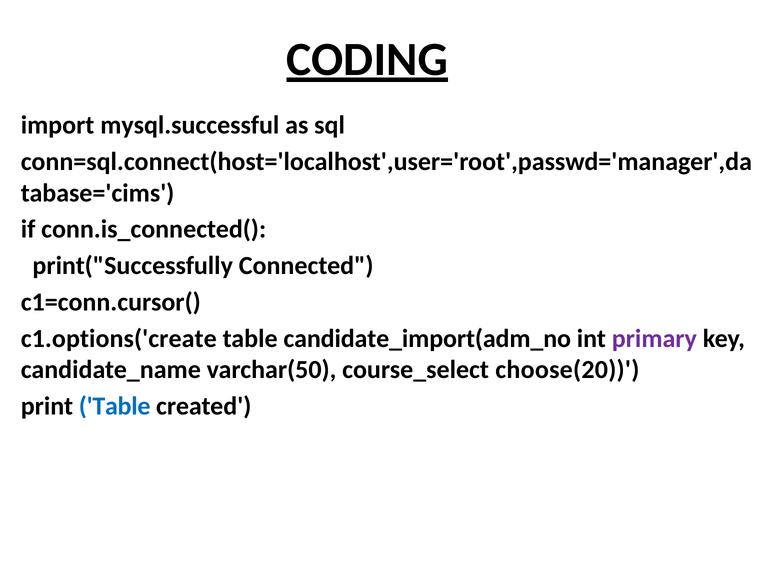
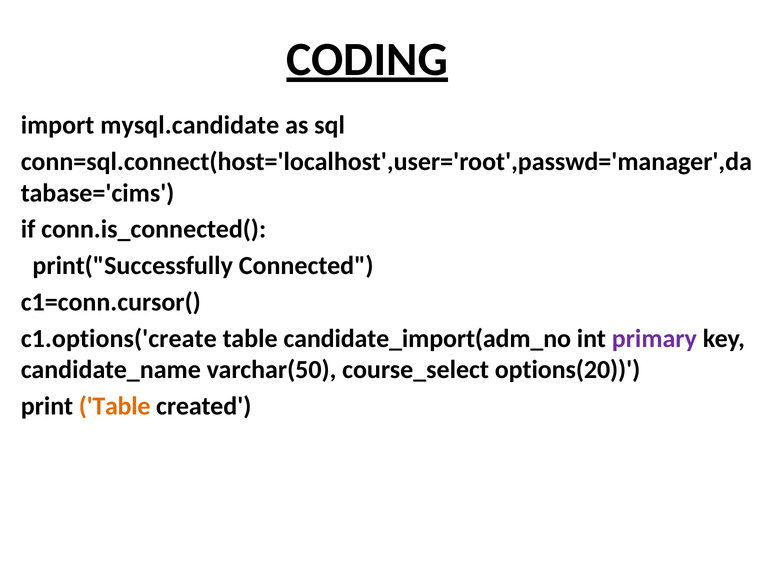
mysql.successful: mysql.successful -> mysql.candidate
choose(20: choose(20 -> options(20
Table at (115, 406) colour: blue -> orange
